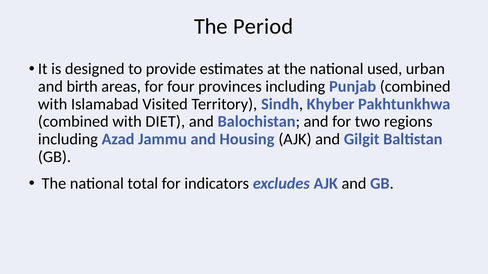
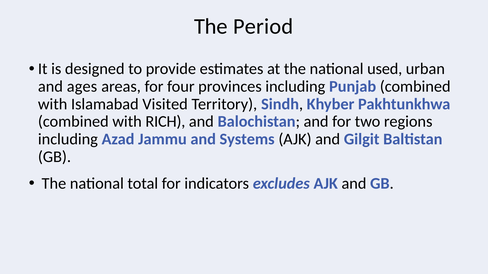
birth: birth -> ages
DIET: DIET -> RICH
Housing: Housing -> Systems
